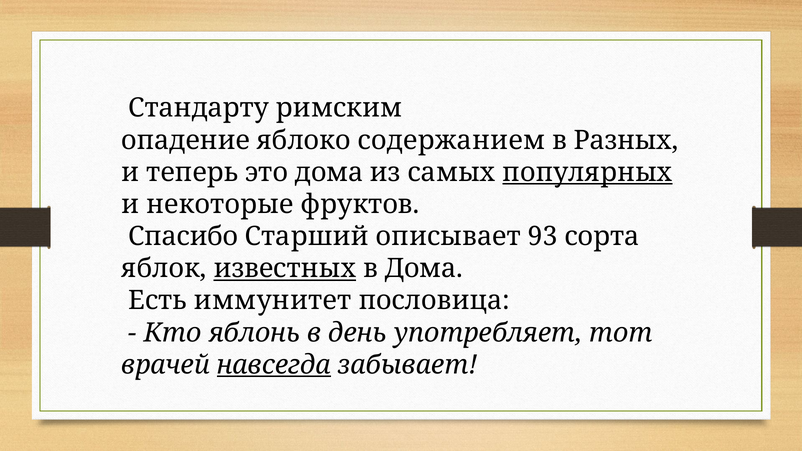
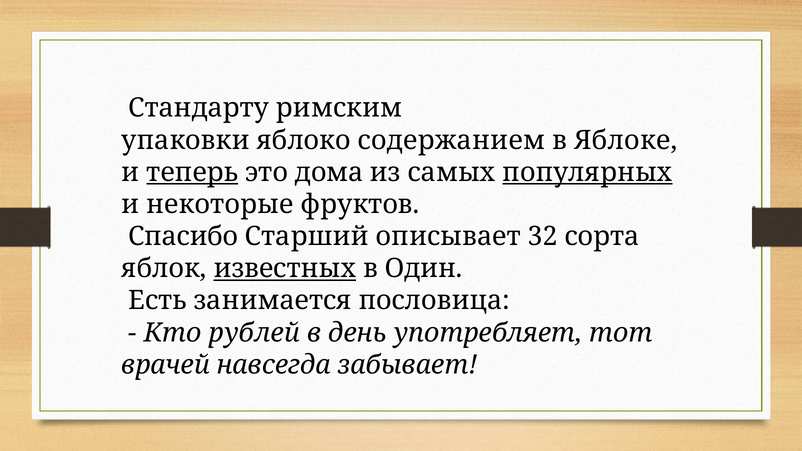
опадение: опадение -> упаковки
Разных: Разных -> Яблоке
теперь underline: none -> present
93: 93 -> 32
в Дома: Дома -> Один
иммунитет: иммунитет -> занимается
яблонь: яблонь -> рублей
навсегда underline: present -> none
